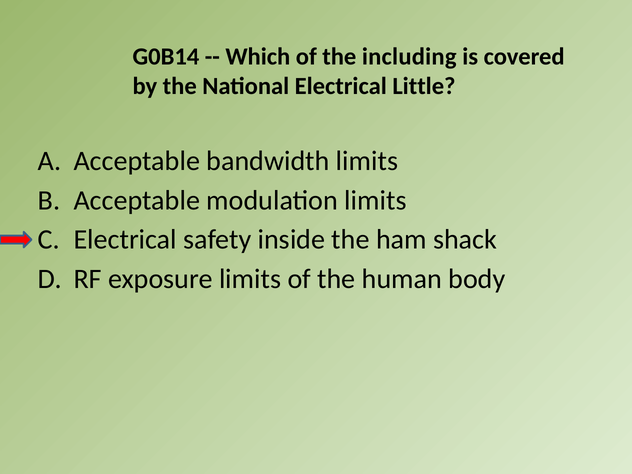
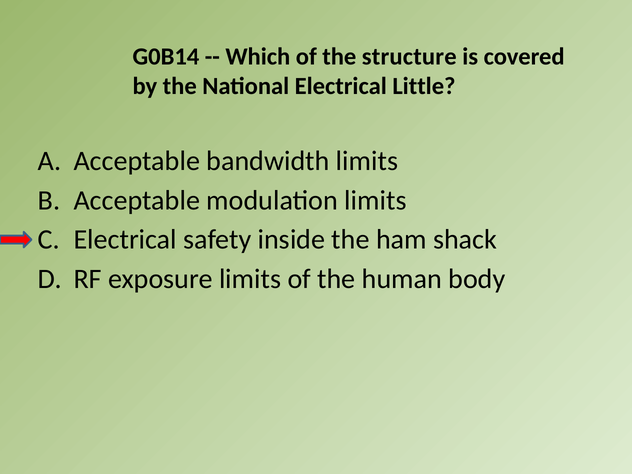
including: including -> structure
